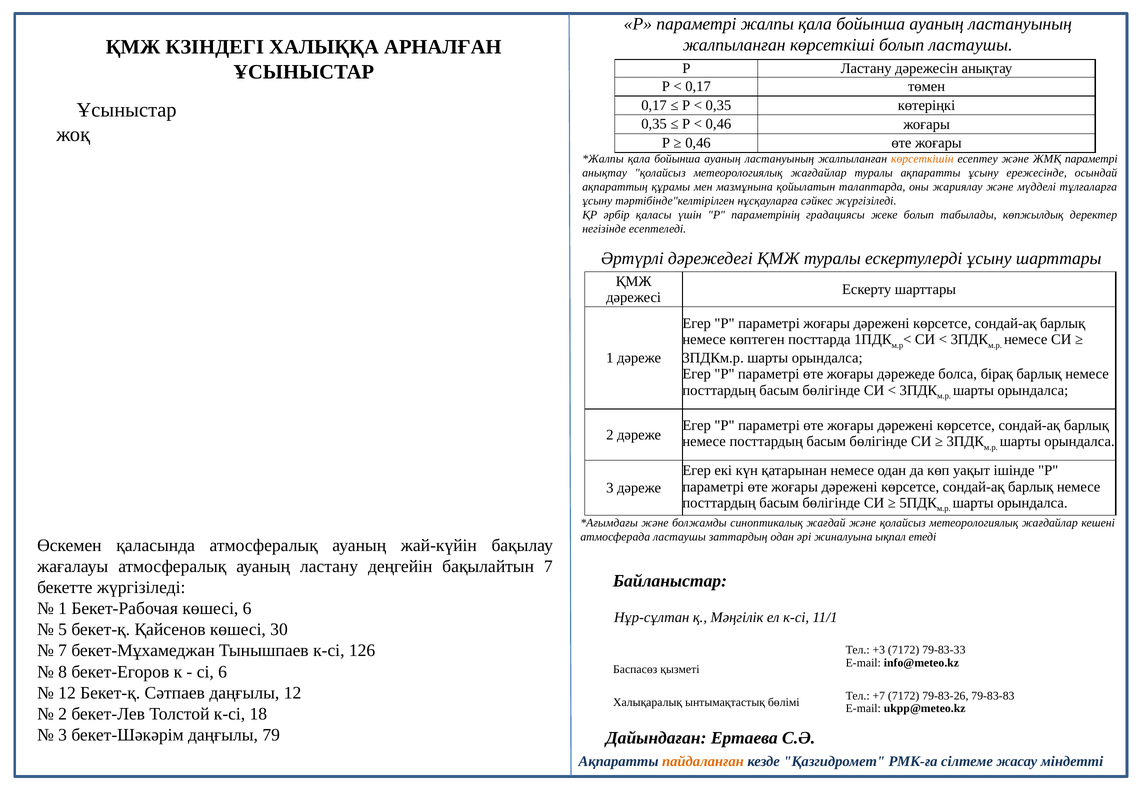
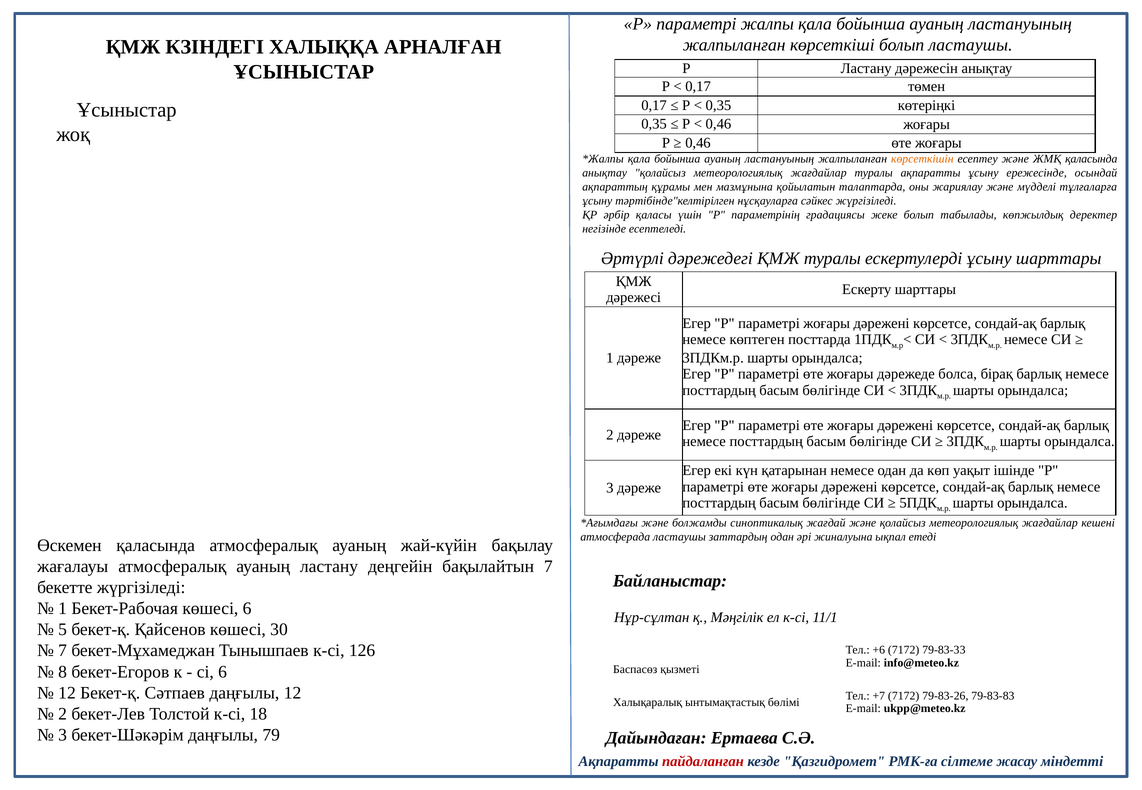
ЖМҚ параметрі: параметрі -> қаласында
+3: +3 -> +6
пайдаланған colour: orange -> red
